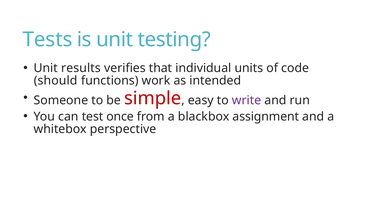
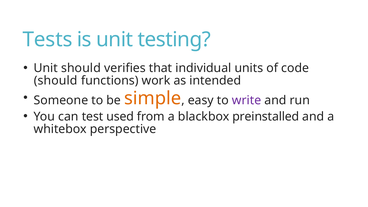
Unit results: results -> should
simple colour: red -> orange
once: once -> used
assignment: assignment -> preinstalled
